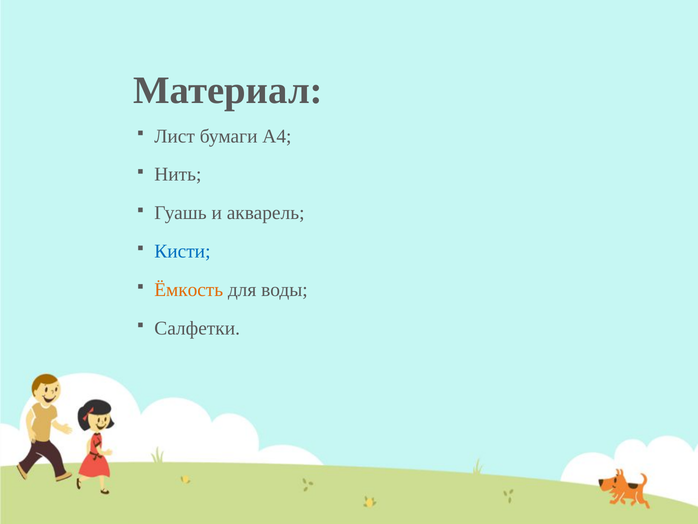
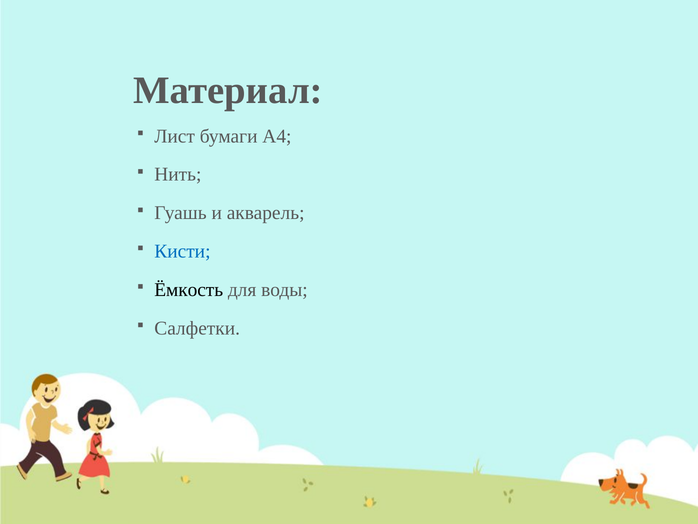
Ёмкость colour: orange -> black
